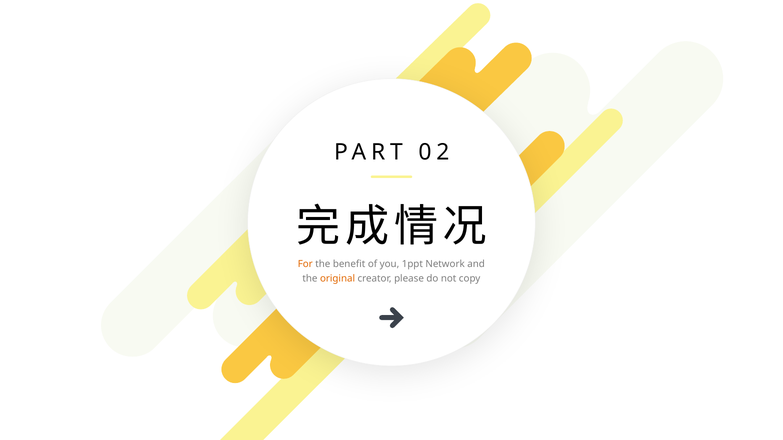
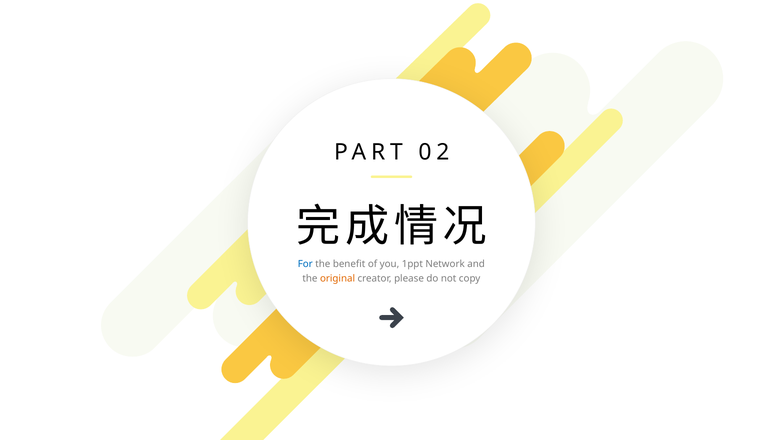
For colour: orange -> blue
